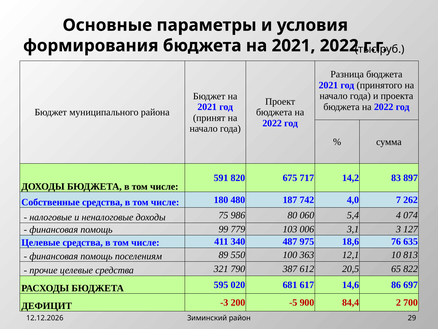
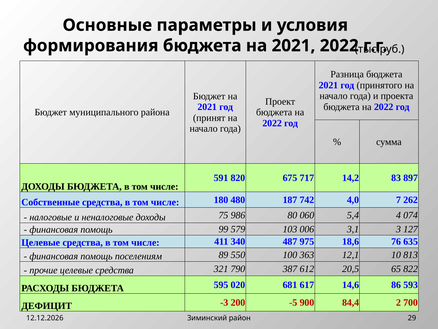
779: 779 -> 579
697: 697 -> 593
